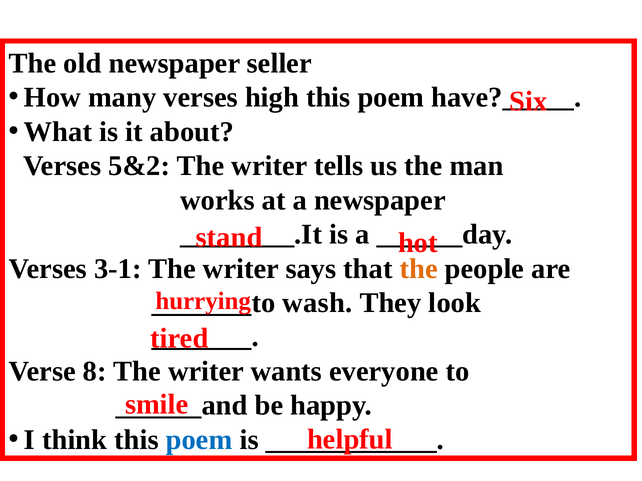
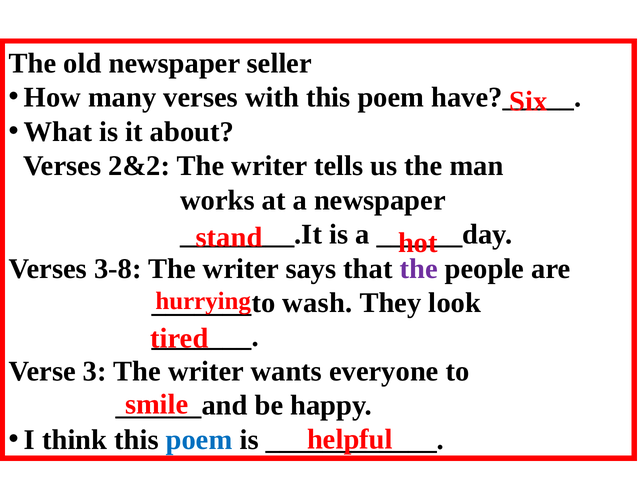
high: high -> with
5&2: 5&2 -> 2&2
3-1: 3-1 -> 3-8
the at (419, 269) colour: orange -> purple
8: 8 -> 3
